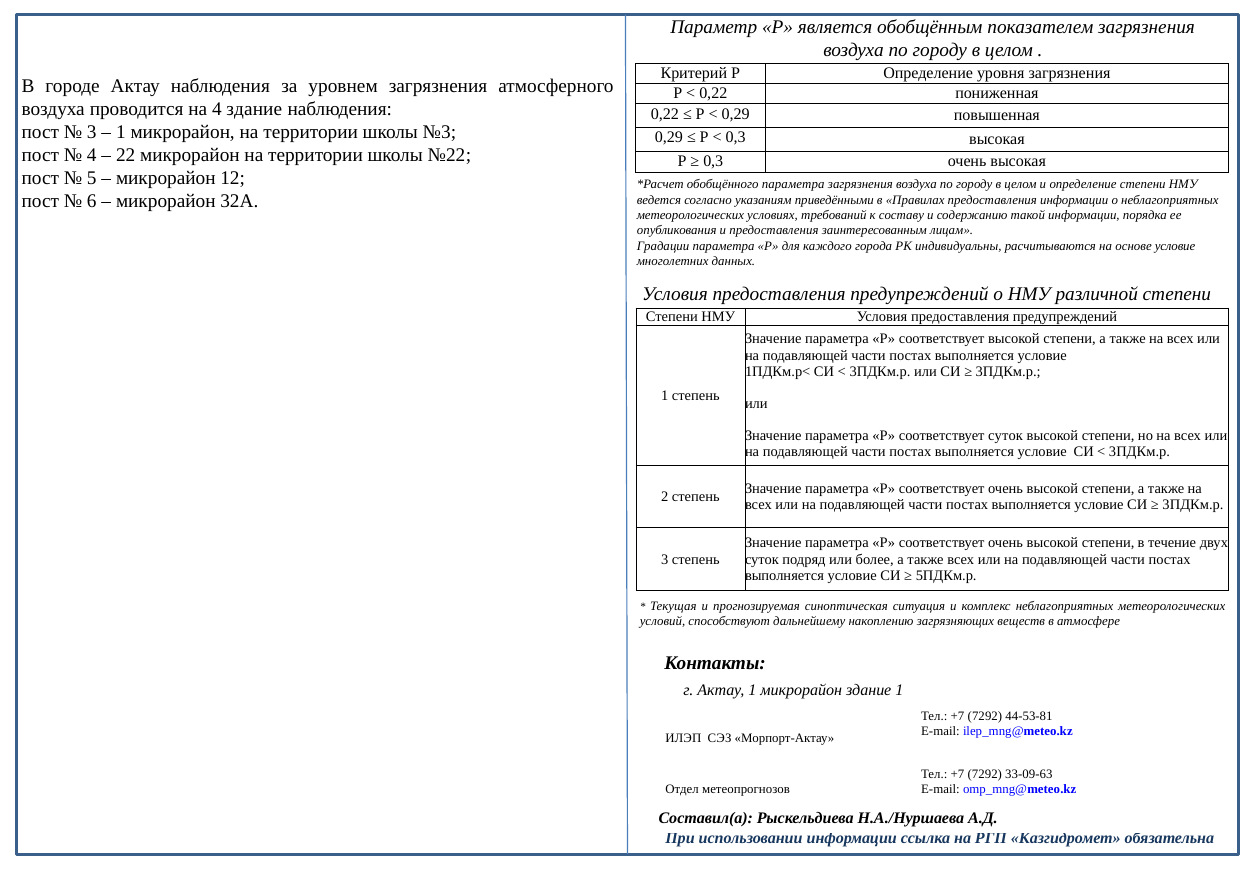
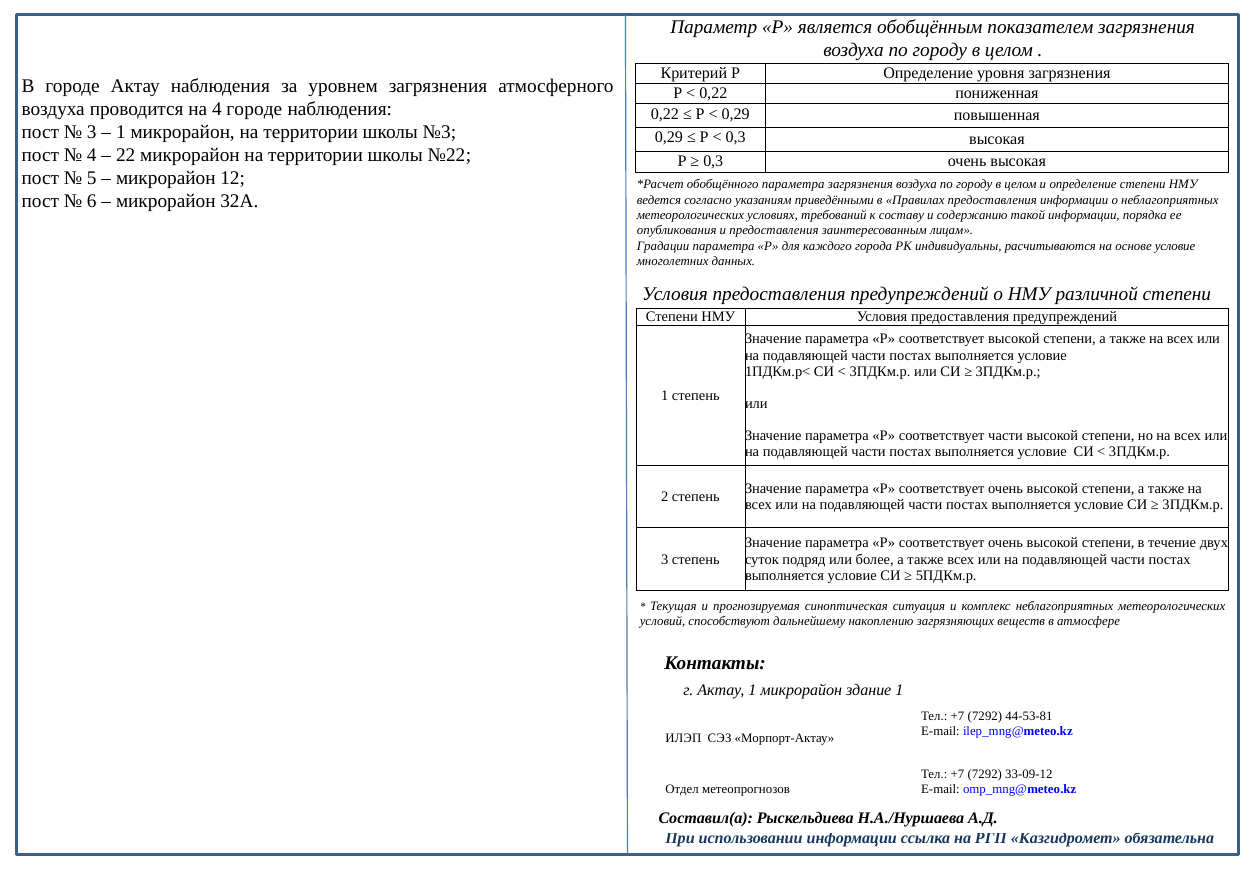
4 здание: здание -> городе
соответствует суток: суток -> части
33-09-63: 33-09-63 -> 33-09-12
